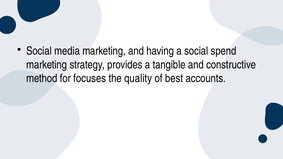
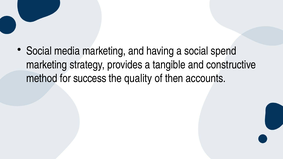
focuses: focuses -> success
best: best -> then
